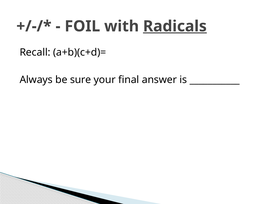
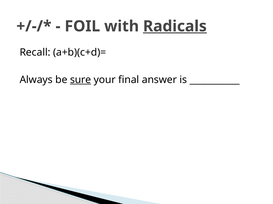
sure underline: none -> present
